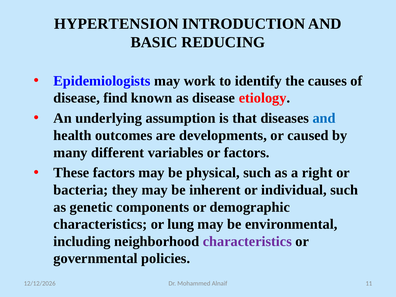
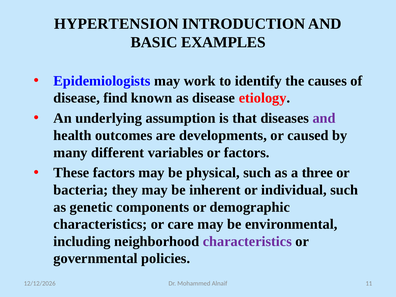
REDUCING: REDUCING -> EXAMPLES
and at (324, 118) colour: blue -> purple
right: right -> three
lung: lung -> care
